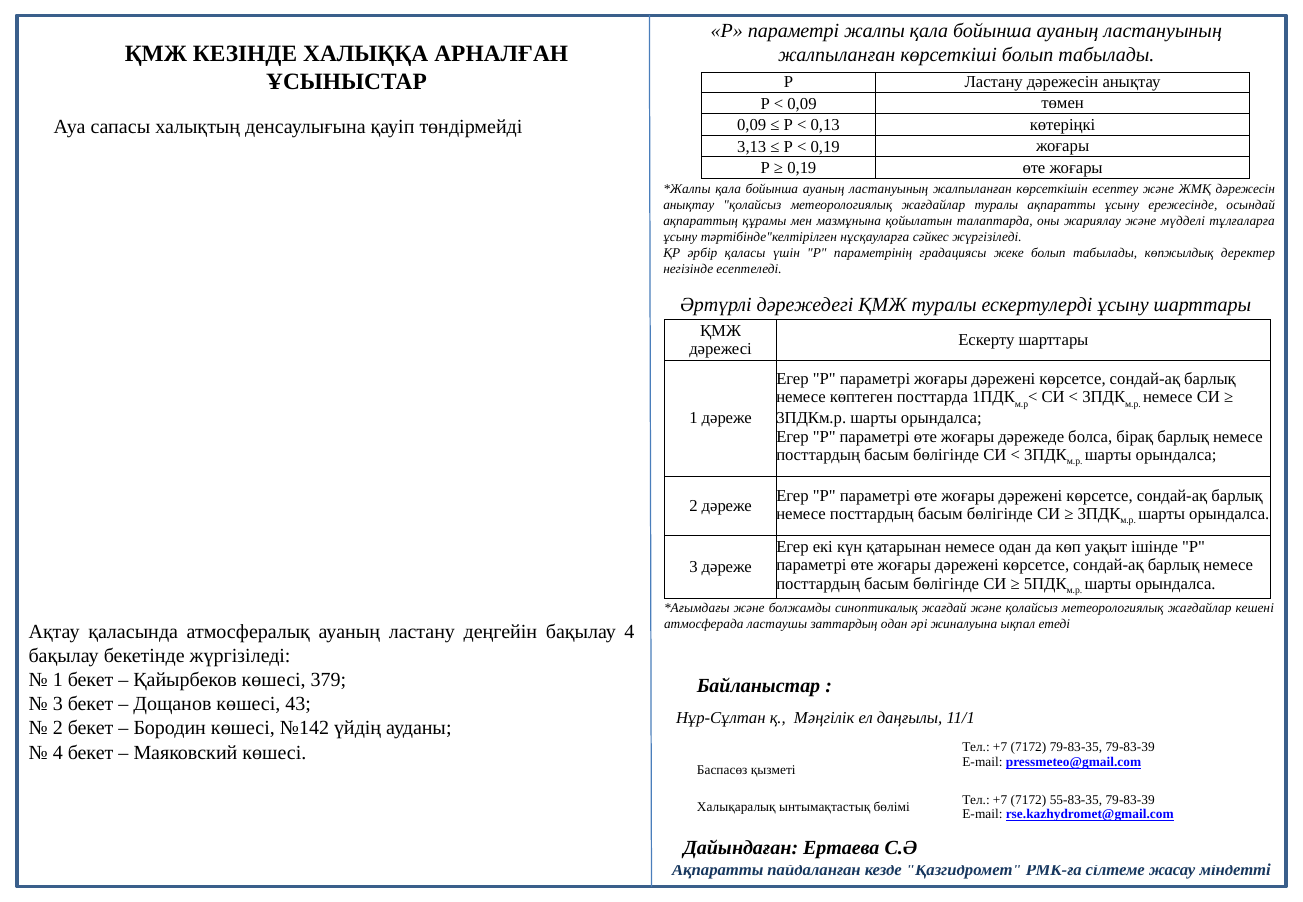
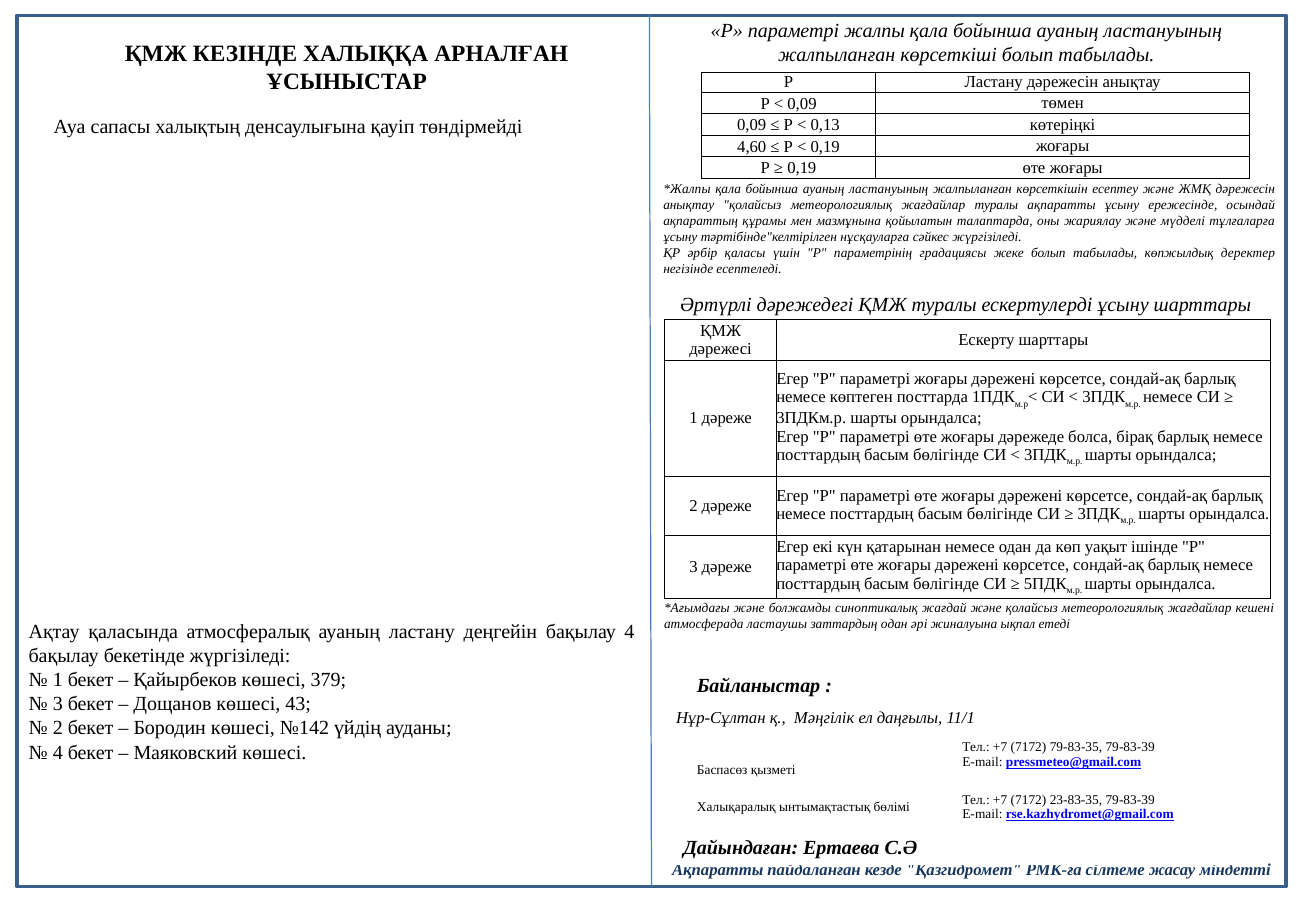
3,13: 3,13 -> 4,60
55-83-35: 55-83-35 -> 23-83-35
